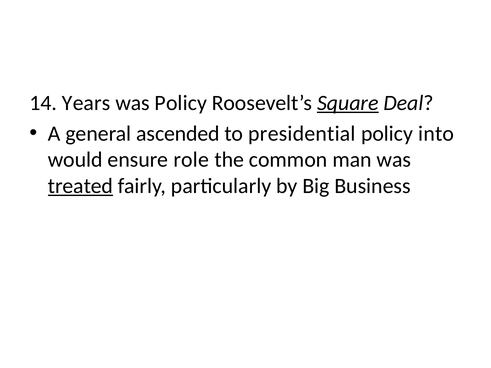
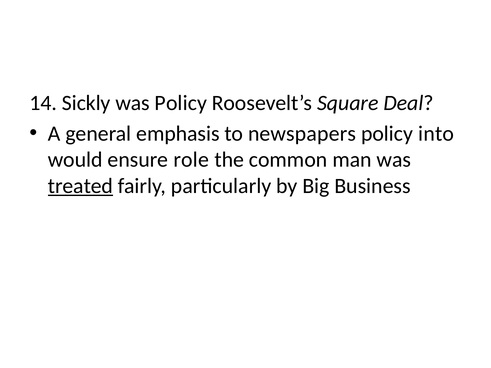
Years: Years -> Sickly
Square underline: present -> none
ascended: ascended -> emphasis
presidential: presidential -> newspapers
